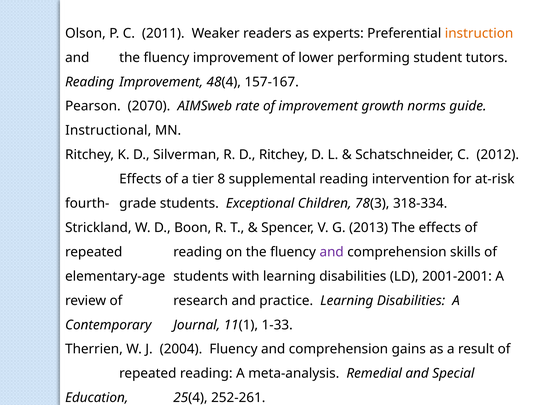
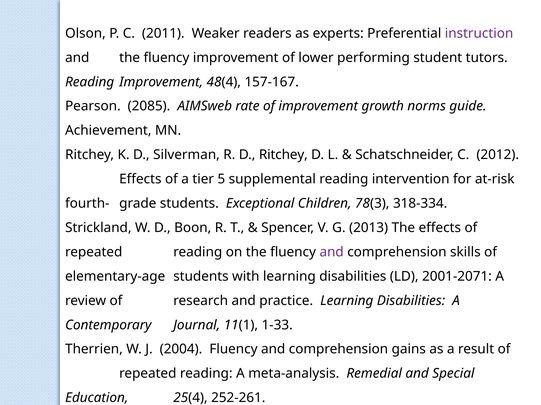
instruction colour: orange -> purple
2070: 2070 -> 2085
Instructional: Instructional -> Achievement
8: 8 -> 5
2001-2001: 2001-2001 -> 2001-2071
